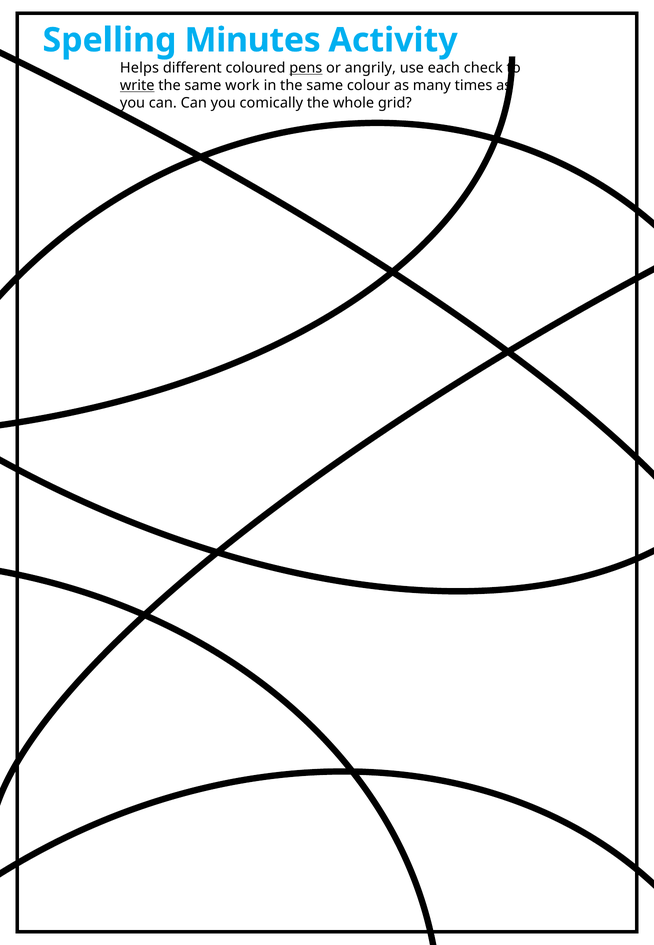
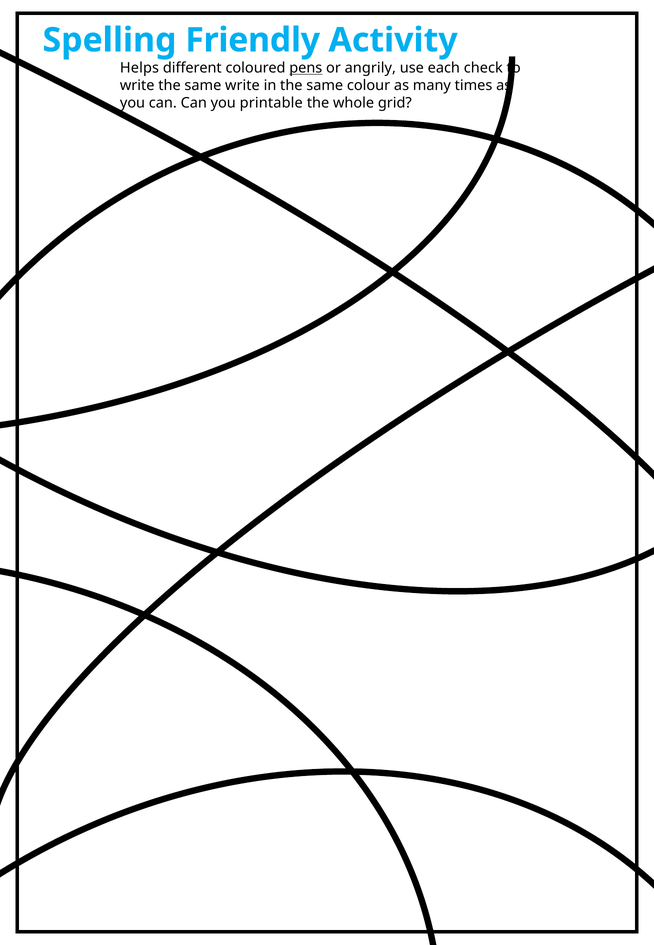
Minutes: Minutes -> Friendly
write at (137, 85) underline: present -> none
same work: work -> write
comically: comically -> printable
